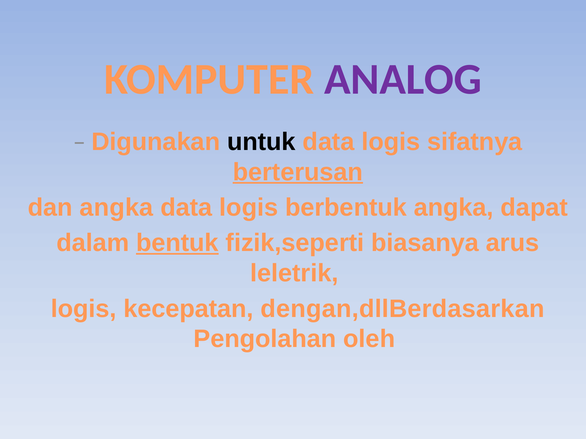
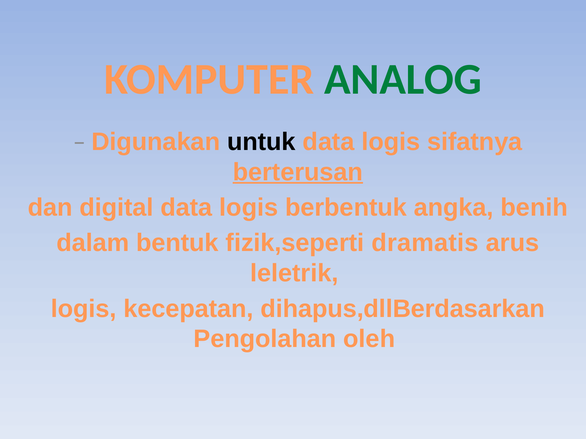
ANALOG colour: purple -> green
dan angka: angka -> digital
dapat: dapat -> benih
bentuk underline: present -> none
biasanya: biasanya -> dramatis
dengan,dllBerdasarkan: dengan,dllBerdasarkan -> dihapus,dllBerdasarkan
